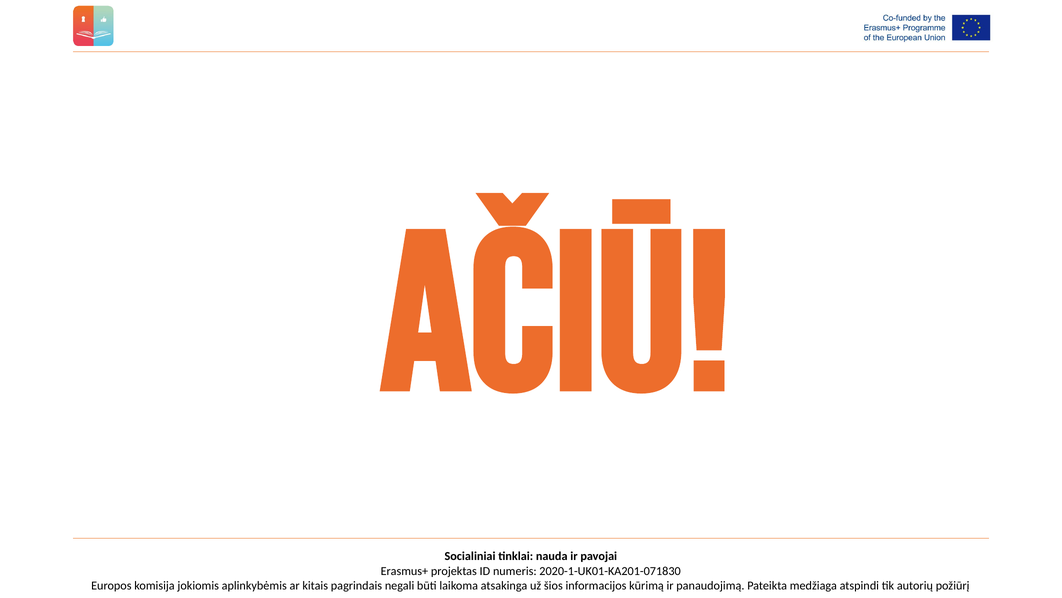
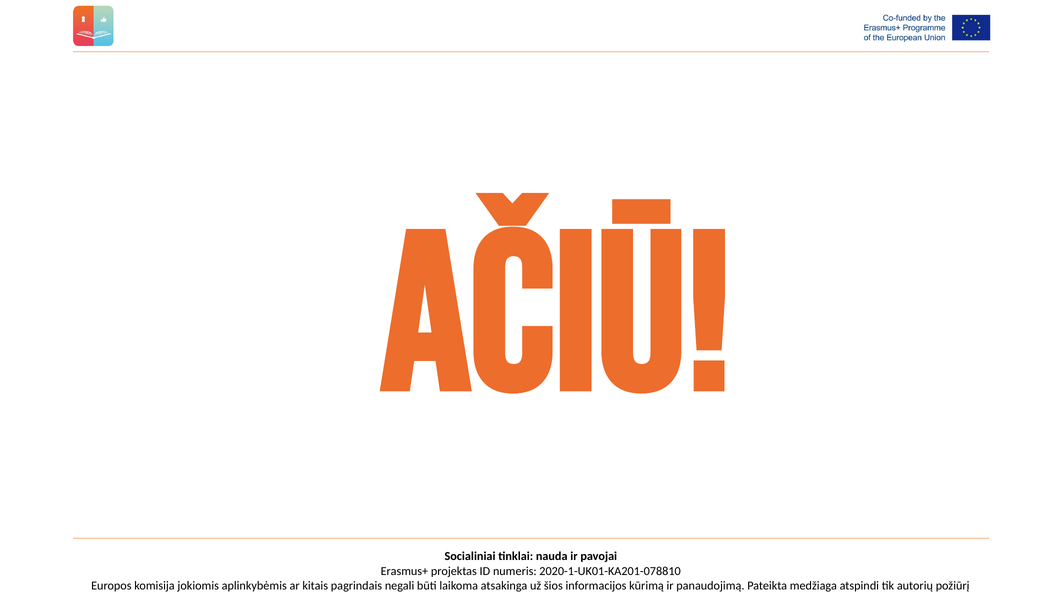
2020-1-UK01-KA201-071830: 2020-1-UK01-KA201-071830 -> 2020-1-UK01-KA201-078810
